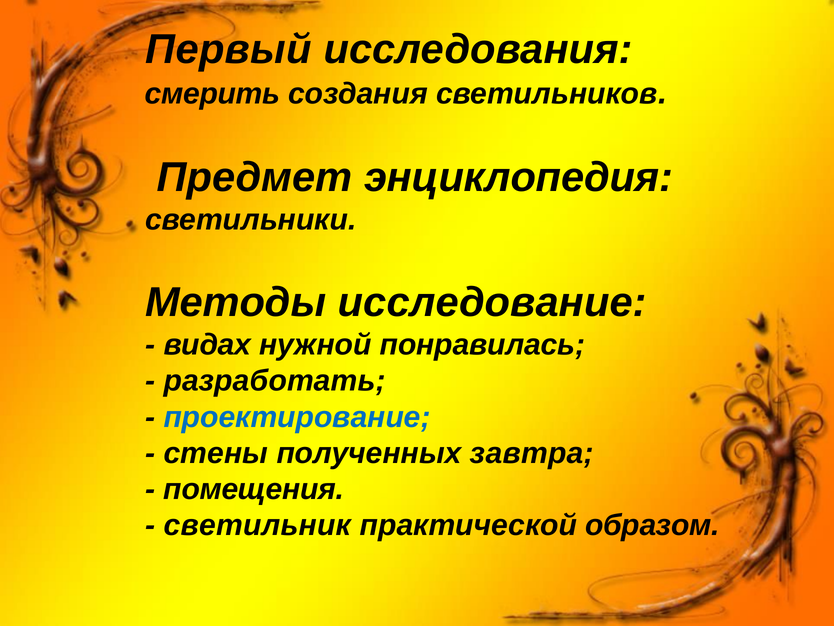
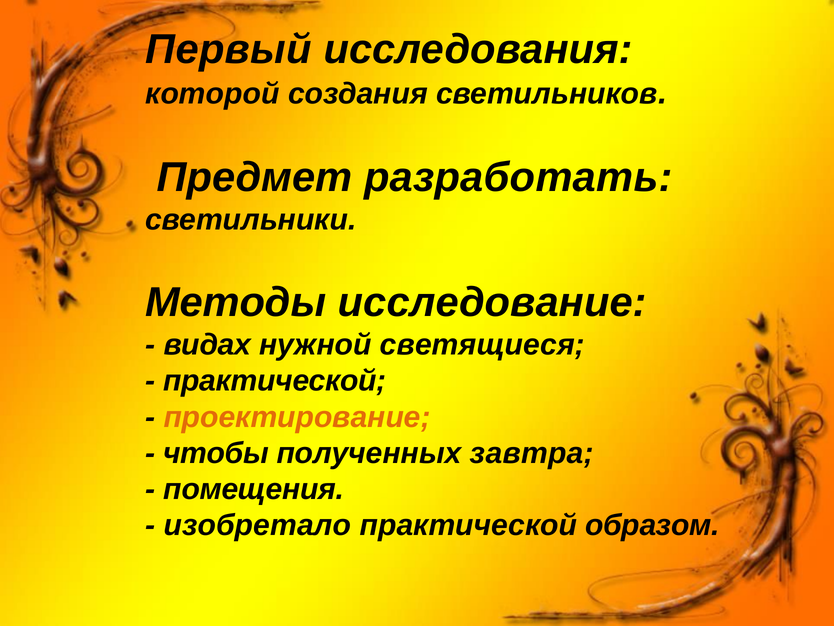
смерить: смерить -> которой
энциклопедия: энциклопедия -> разработать
понравилась: понравилась -> светящиеся
разработать at (275, 381): разработать -> практической
проектирование colour: blue -> orange
стены: стены -> чтобы
светильник: светильник -> изобретало
